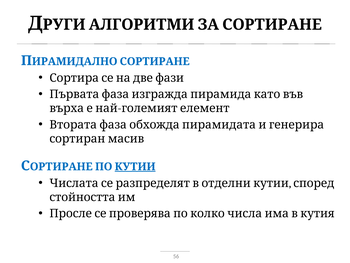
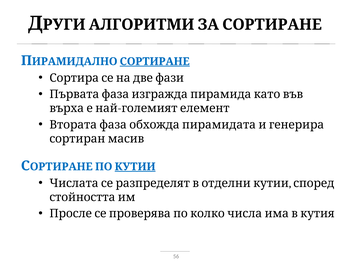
СОРТИРАНЕ at (155, 61) underline: none -> present
